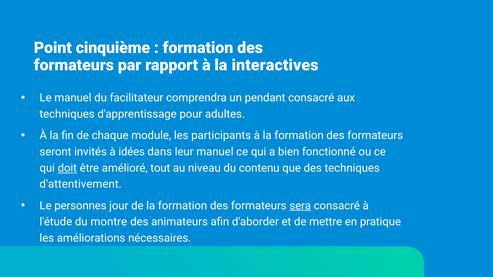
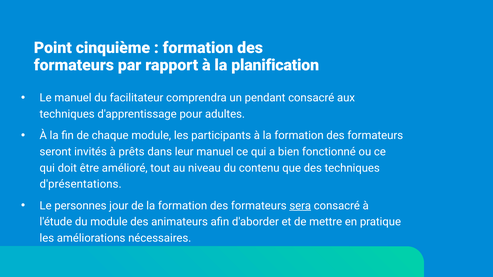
interactives: interactives -> planification
idées: idées -> prêts
doit underline: present -> none
d'attentivement: d'attentivement -> d'présentations
du montre: montre -> module
